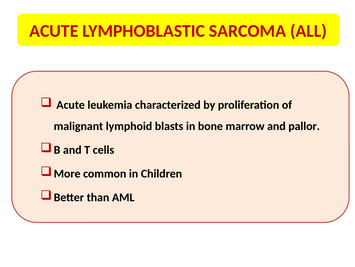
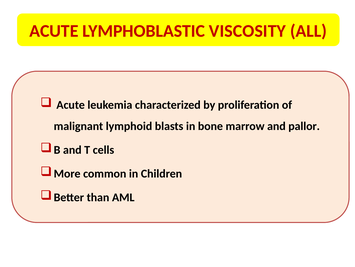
SARCOMA: SARCOMA -> VISCOSITY
